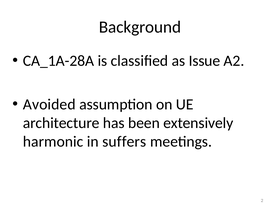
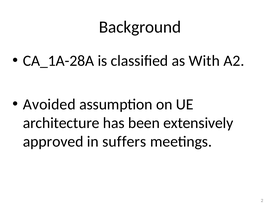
Issue: Issue -> With
harmonic: harmonic -> approved
